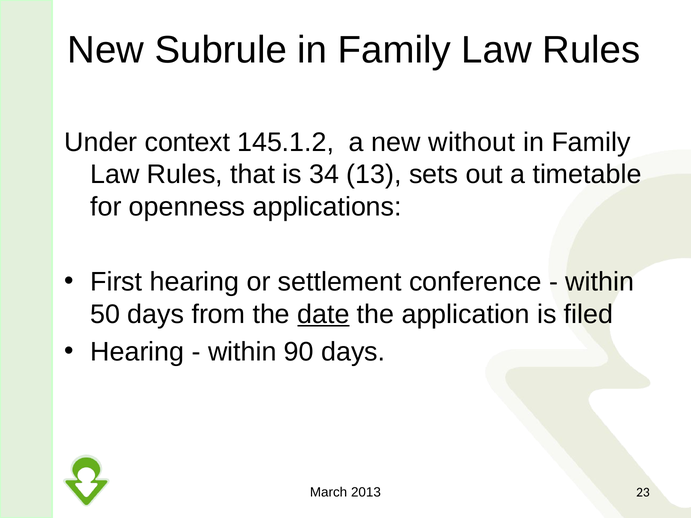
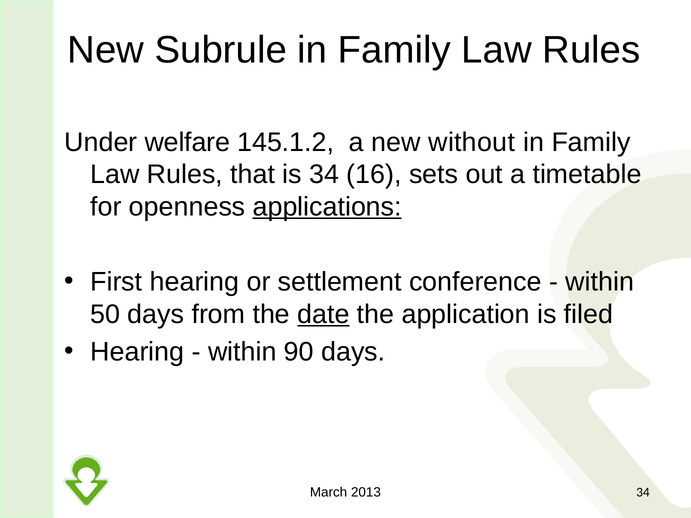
context: context -> welfare
13: 13 -> 16
applications underline: none -> present
2013 23: 23 -> 34
